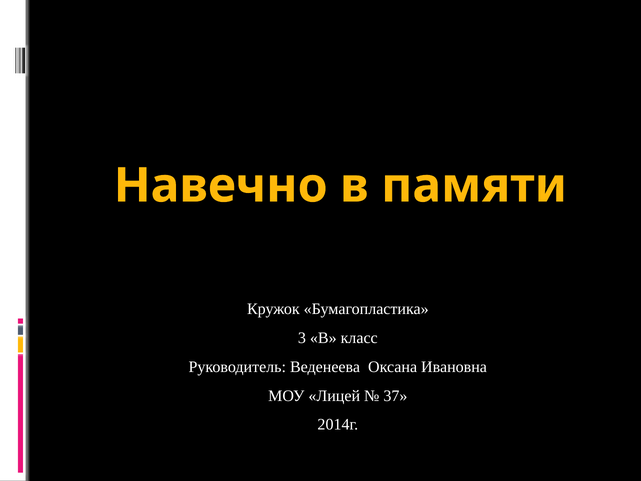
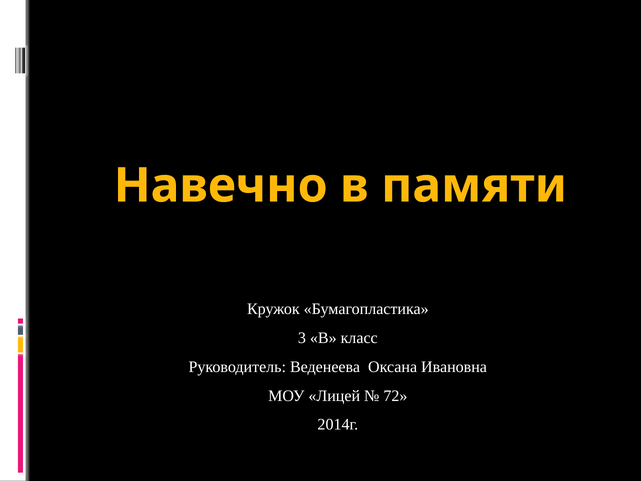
37: 37 -> 72
